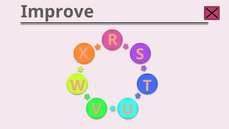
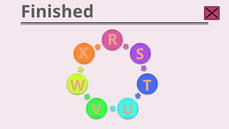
Improve: Improve -> Finished
